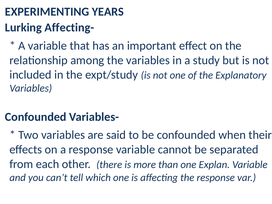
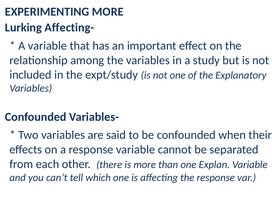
EXPERIMENTING YEARS: YEARS -> MORE
